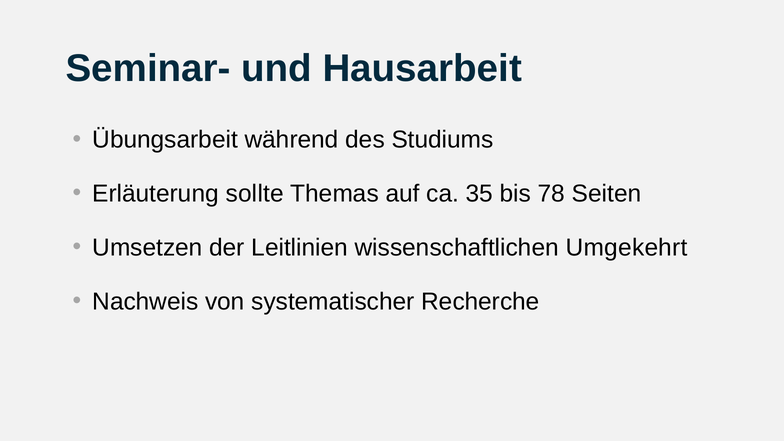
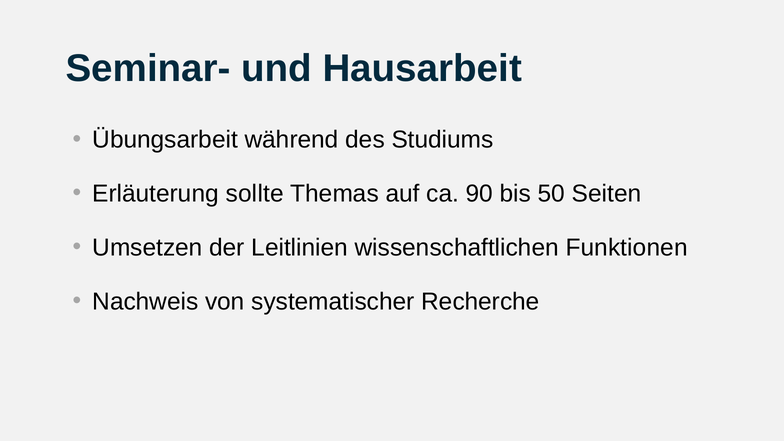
35: 35 -> 90
78: 78 -> 50
Umgekehrt: Umgekehrt -> Funktionen
